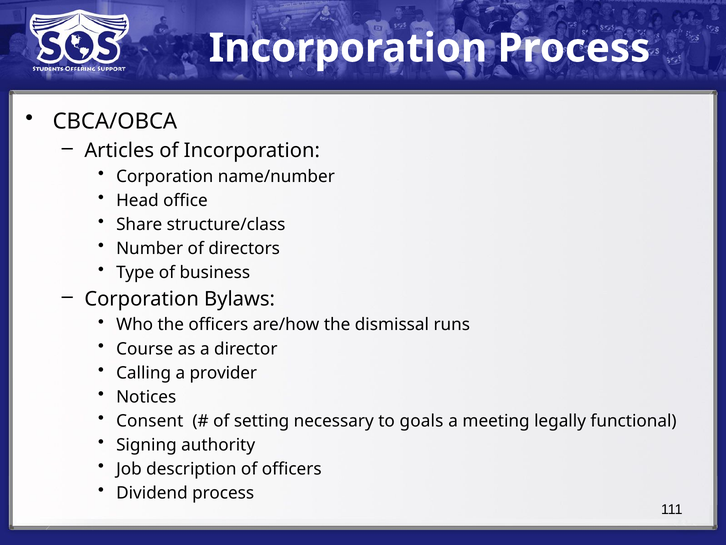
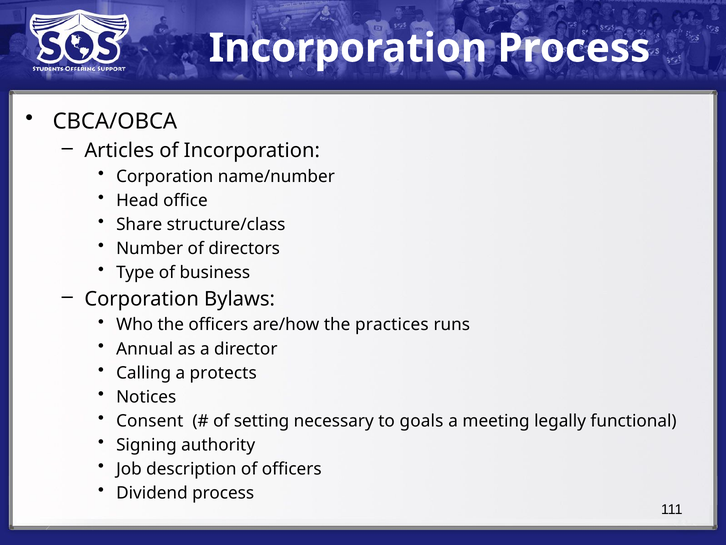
dismissal: dismissal -> practices
Course: Course -> Annual
provider: provider -> protects
